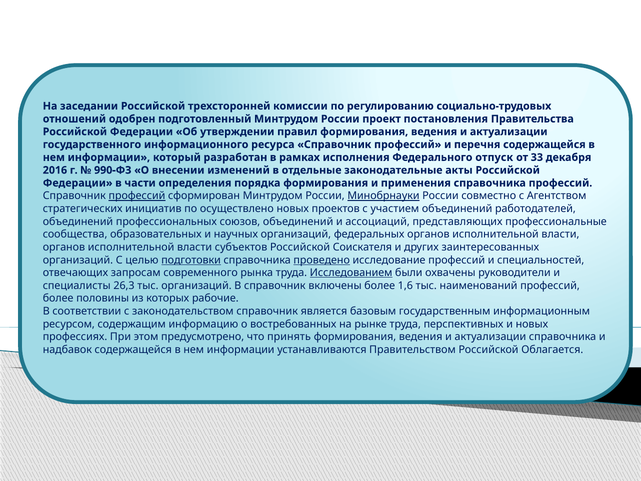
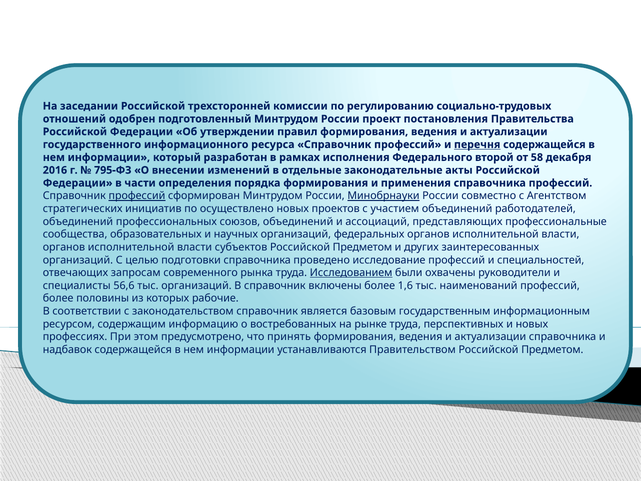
перечня underline: none -> present
отпуск: отпуск -> второй
33: 33 -> 58
990-ФЗ: 990-ФЗ -> 795-ФЗ
субъектов Российской Соискателя: Соискателя -> Предметом
подготовки underline: present -> none
проведено underline: present -> none
26,3: 26,3 -> 56,6
Правительством Российской Облагается: Облагается -> Предметом
